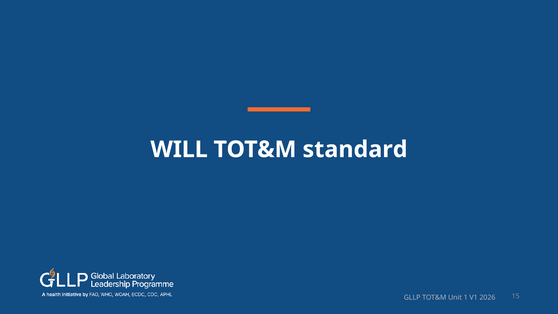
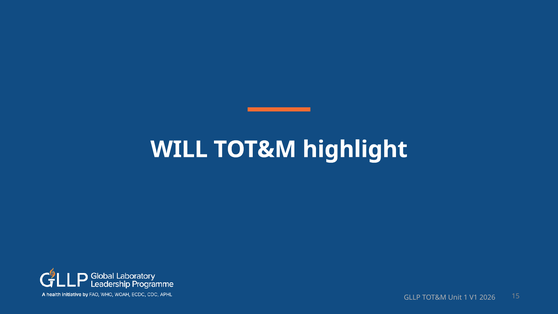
standard: standard -> highlight
